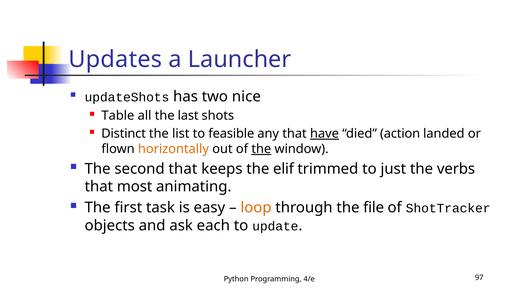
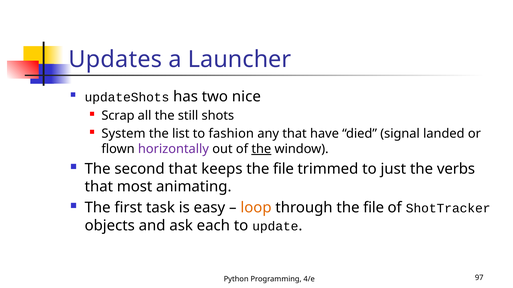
Table: Table -> Scrap
last: last -> still
Distinct: Distinct -> System
feasible: feasible -> fashion
have underline: present -> none
action: action -> signal
horizontally colour: orange -> purple
keeps the elif: elif -> file
